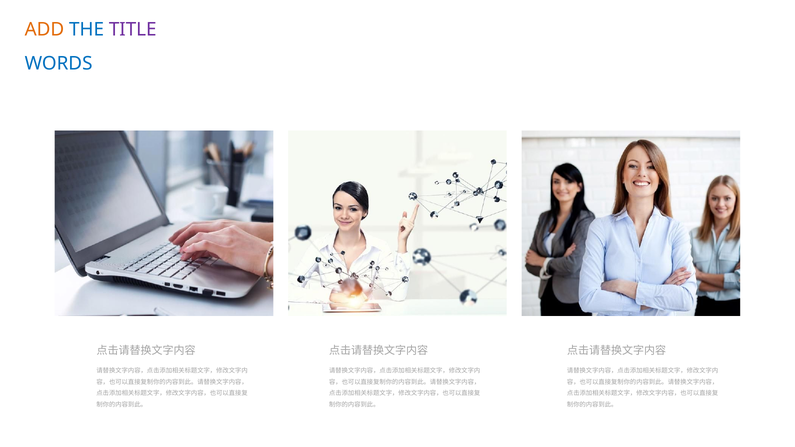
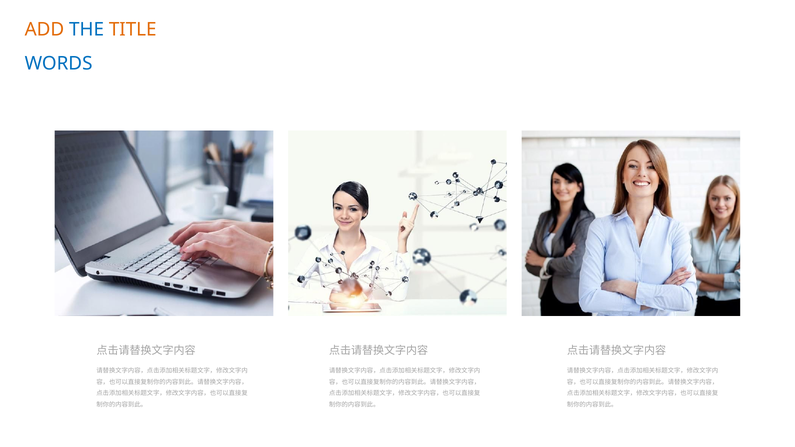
TITLE colour: purple -> orange
